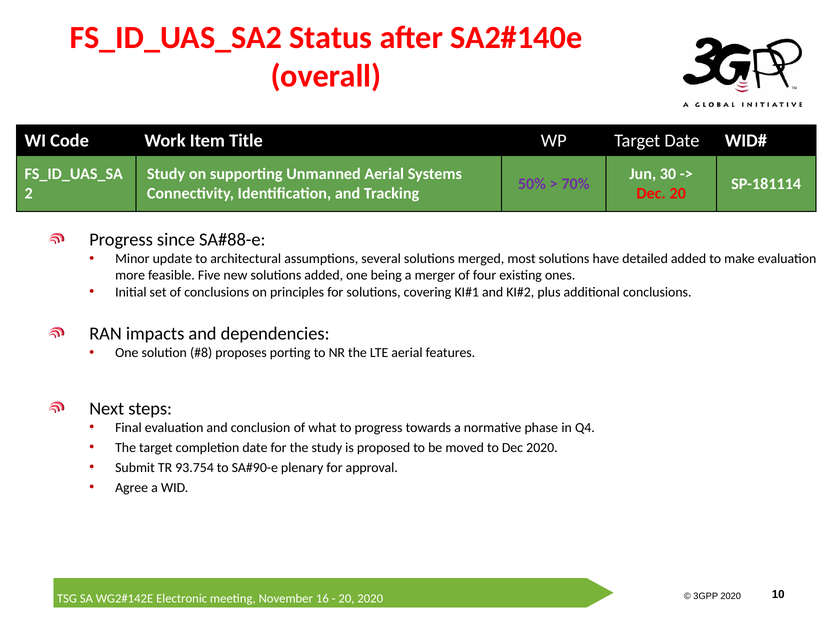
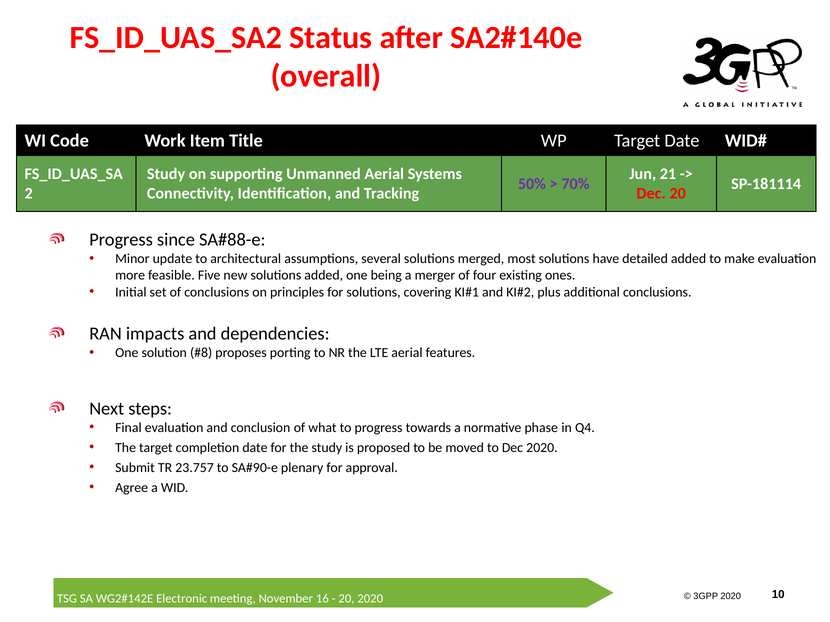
30: 30 -> 21
93.754: 93.754 -> 23.757
